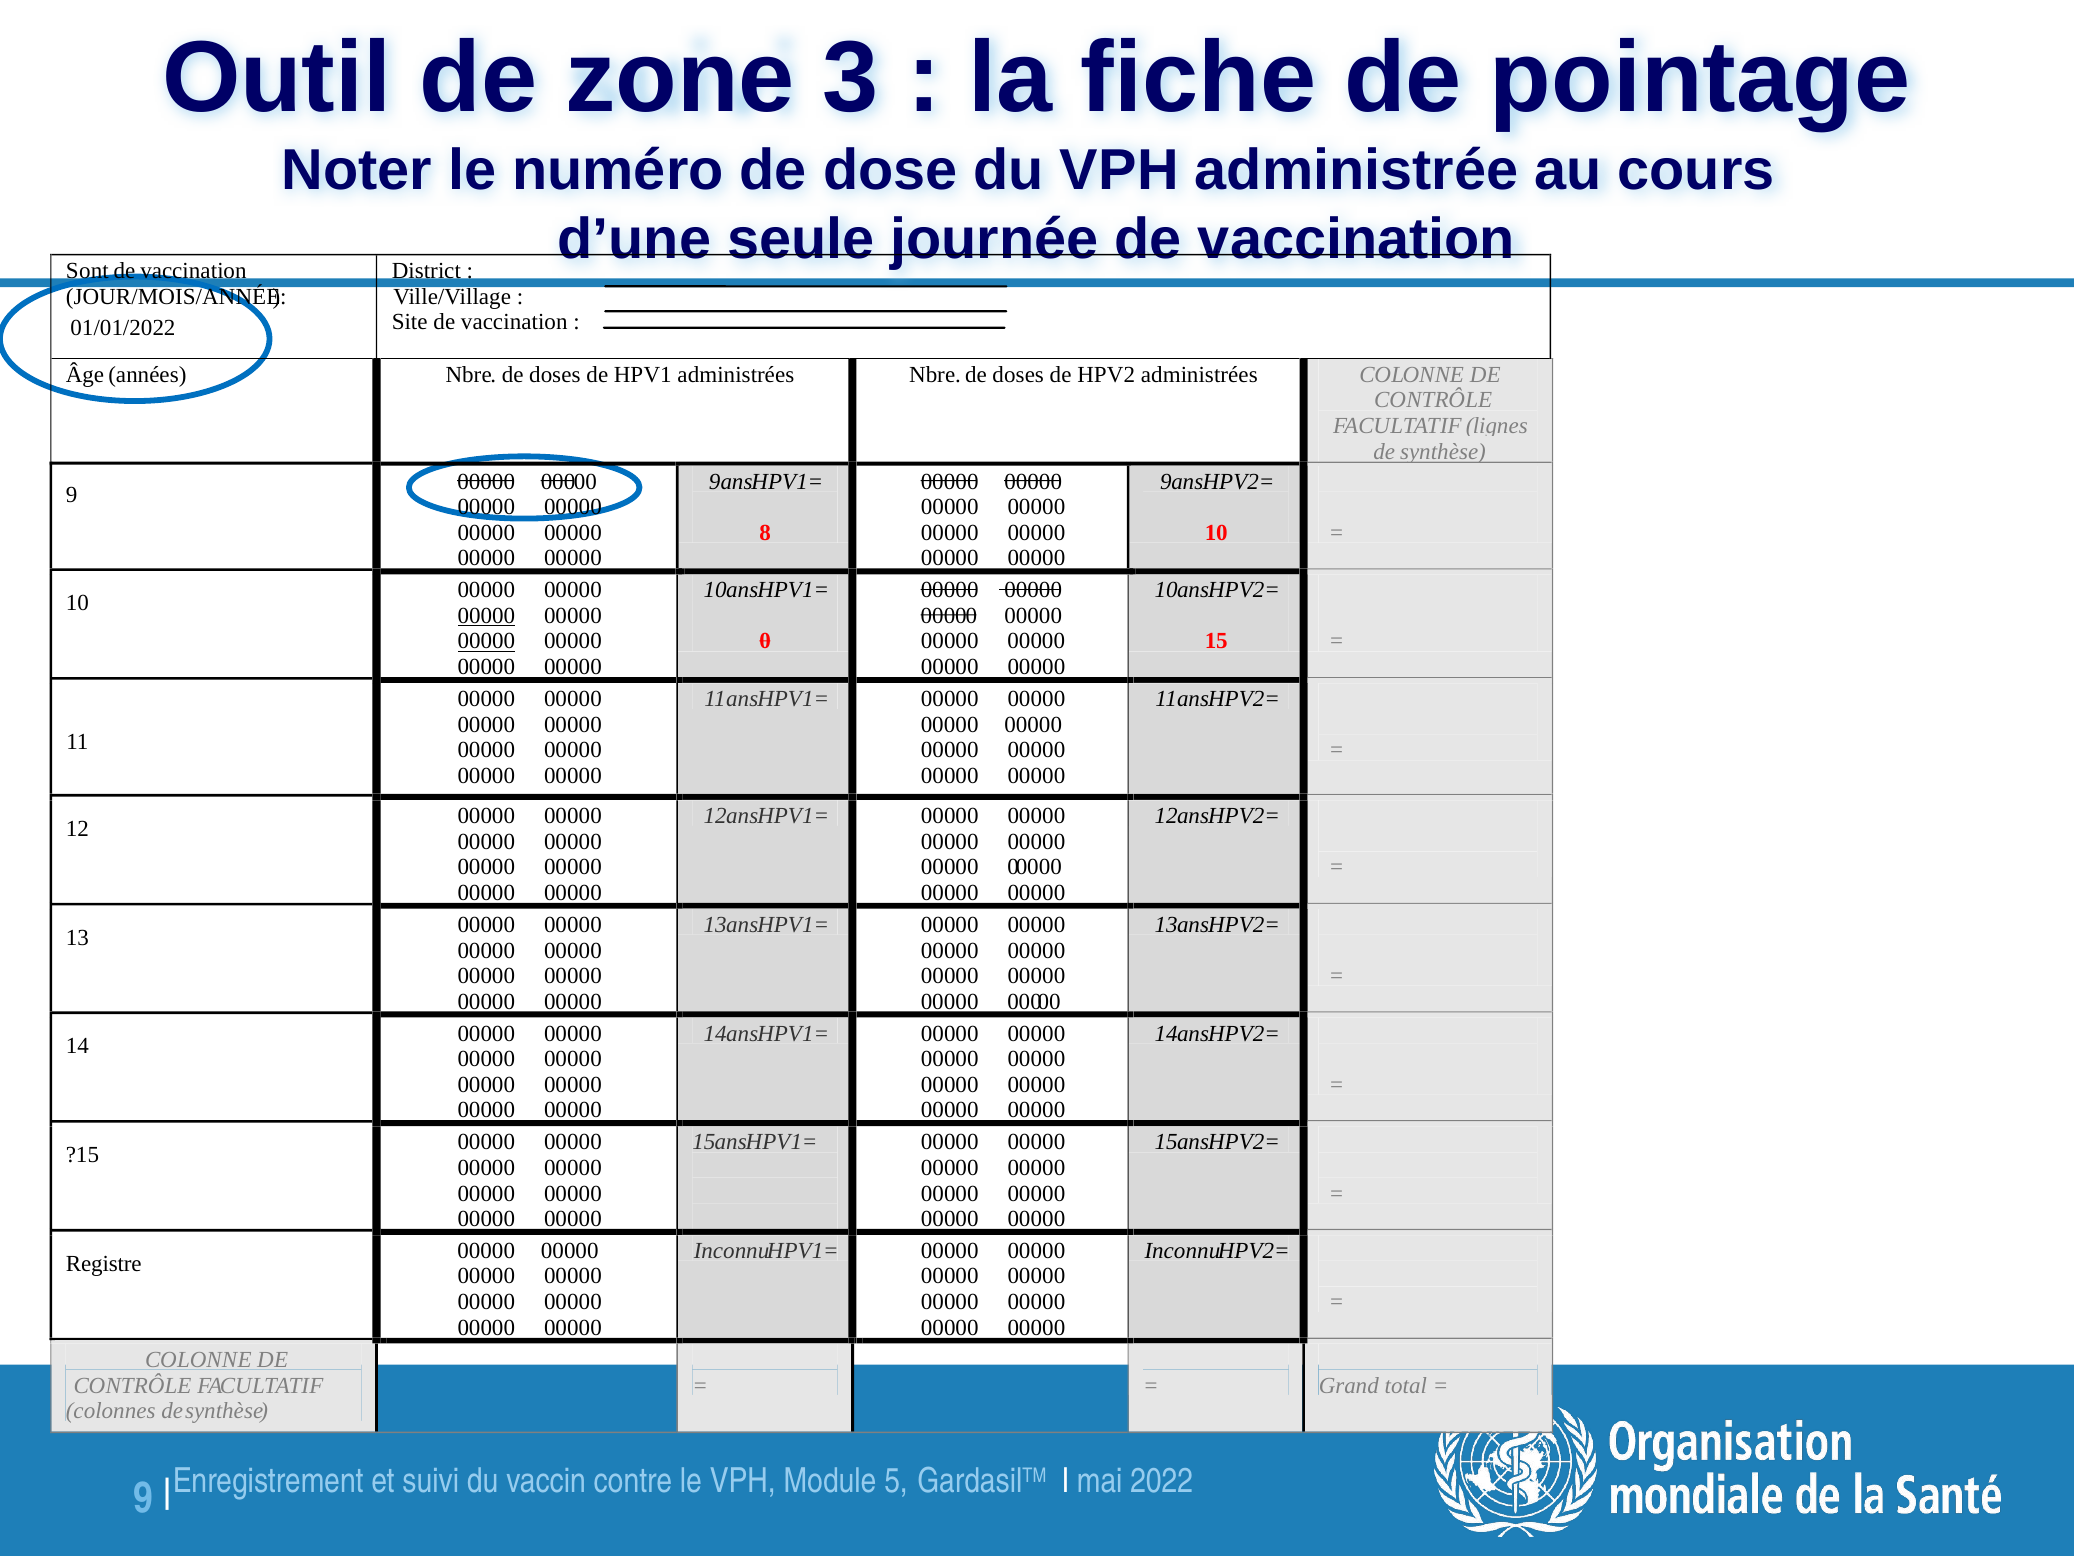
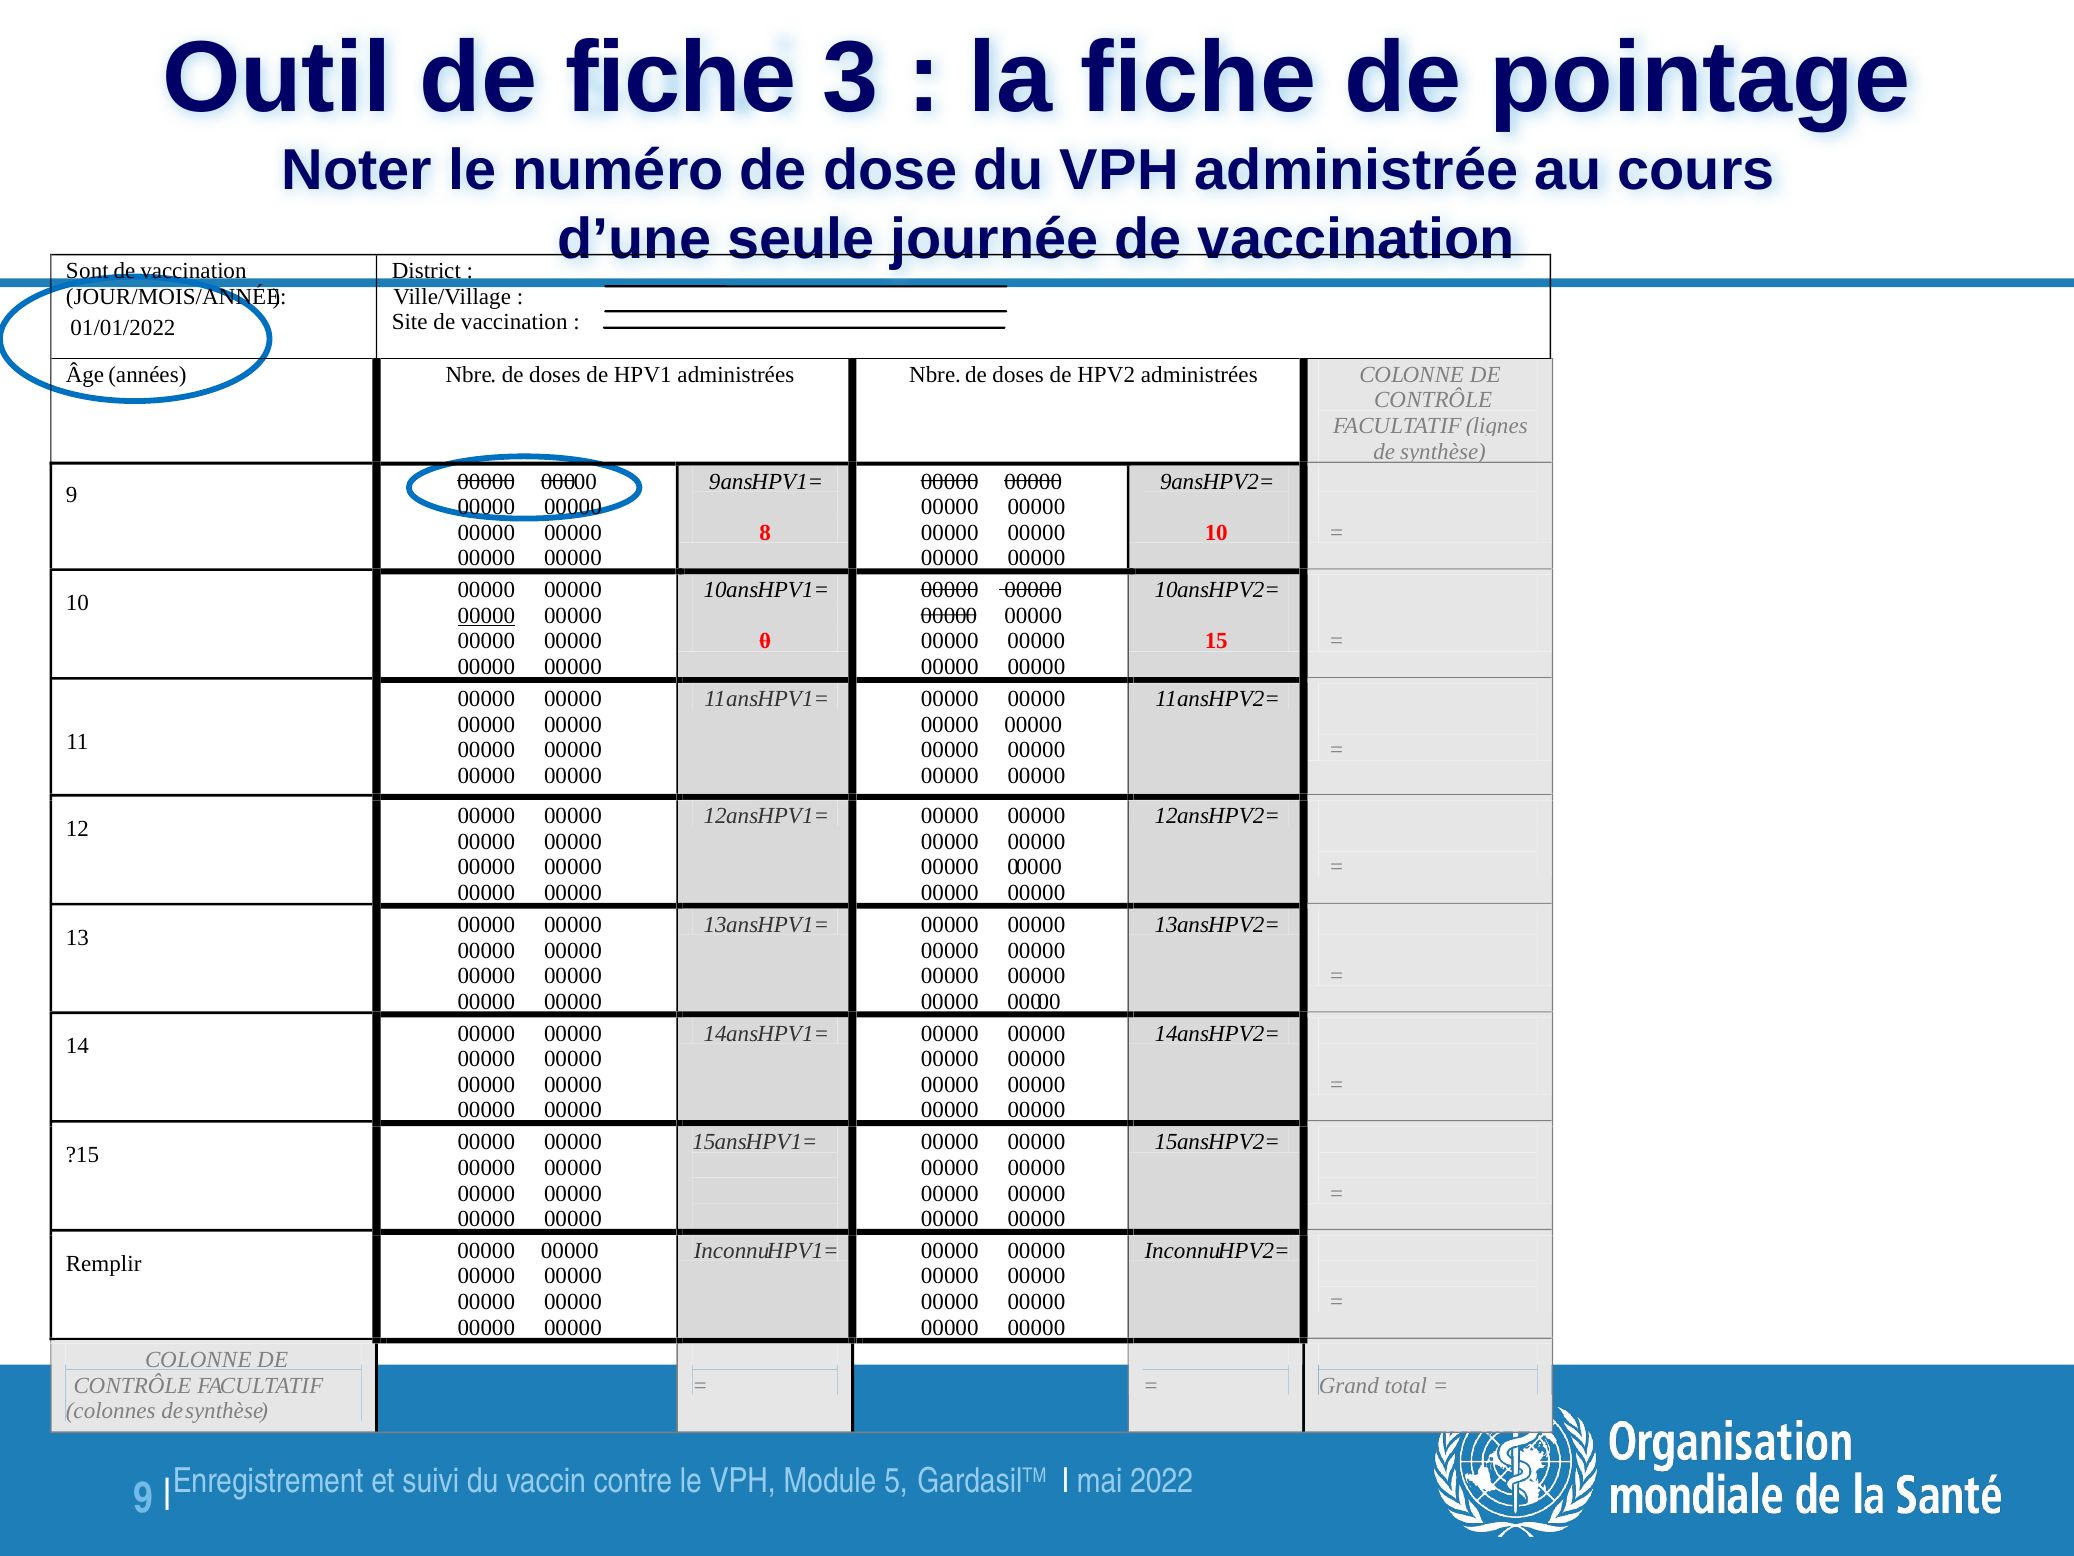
de zone: zone -> fiche
00000 at (486, 641) underline: present -> none
Registre: Registre -> Remplir
